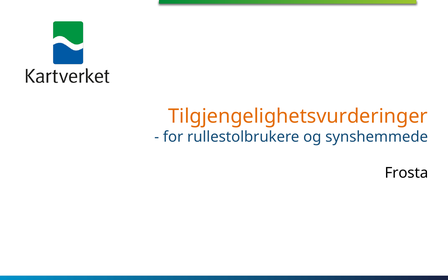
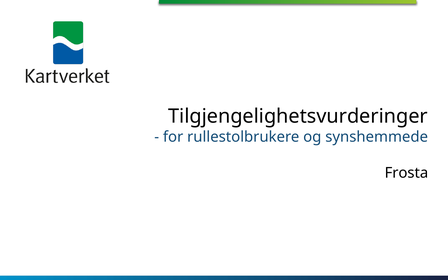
Tilgjengelighetsvurderinger colour: orange -> black
